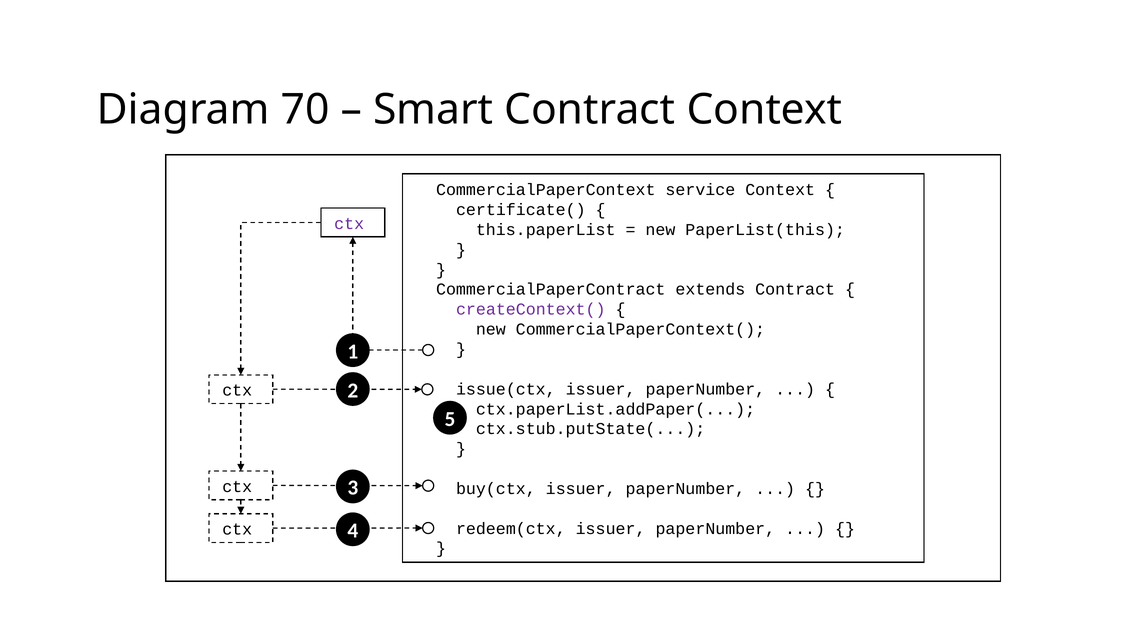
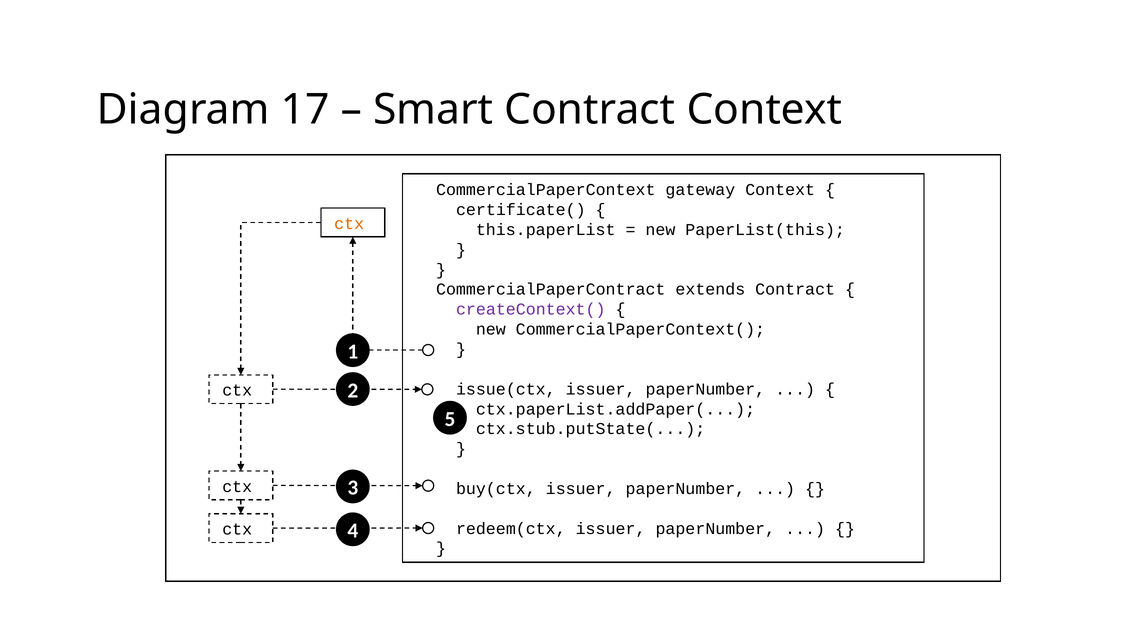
70: 70 -> 17
service: service -> gateway
ctx at (349, 224) colour: purple -> orange
